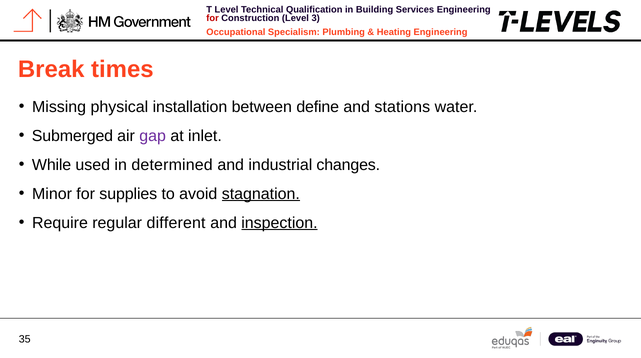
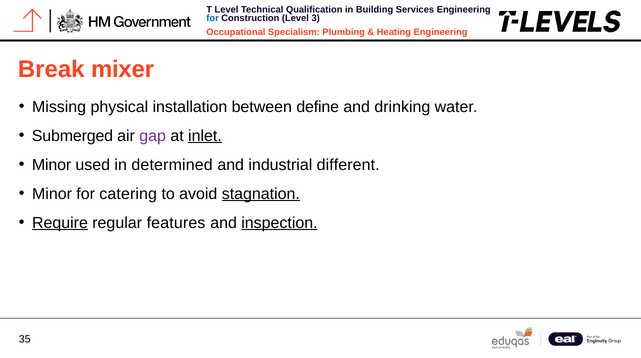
for at (213, 18) colour: red -> blue
times: times -> mixer
stations: stations -> drinking
inlet underline: none -> present
While at (52, 165): While -> Minor
changes: changes -> different
supplies: supplies -> catering
Require underline: none -> present
different: different -> features
